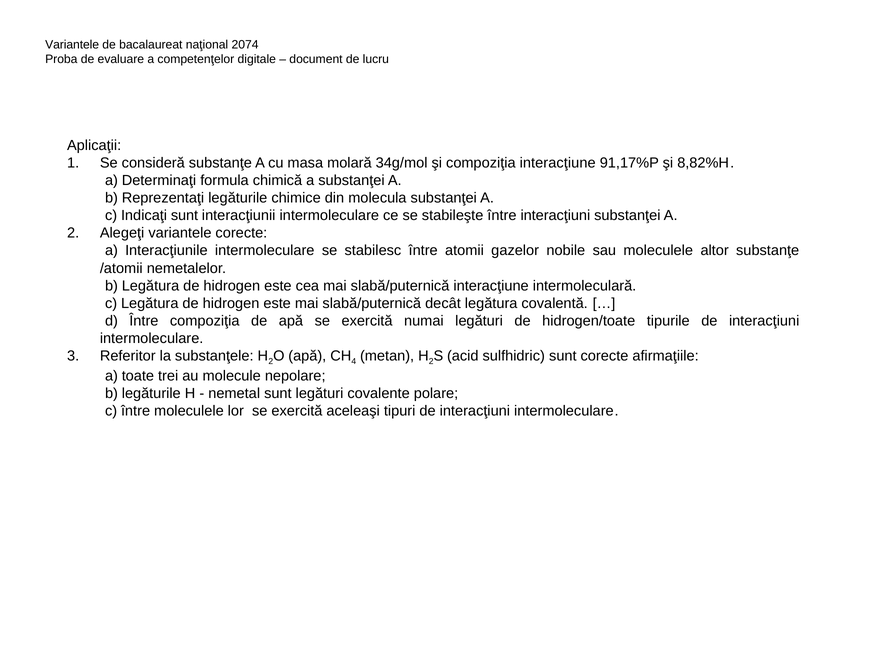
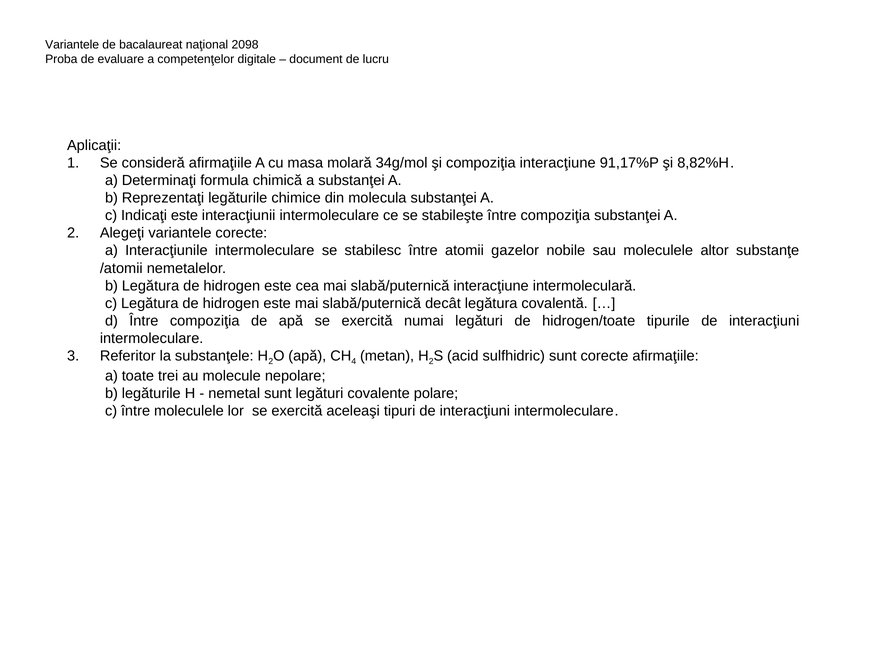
2074: 2074 -> 2098
consideră substanţe: substanţe -> afirmaţiile
Indicaţi sunt: sunt -> este
stabileşte între interacţiuni: interacţiuni -> compoziţia
